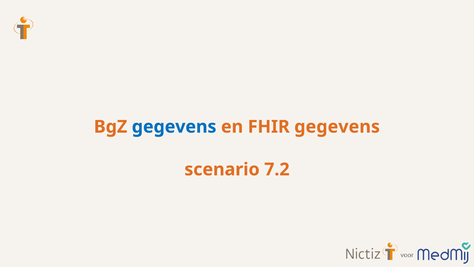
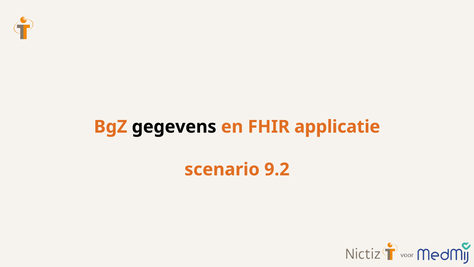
gegevens at (174, 127) colour: blue -> black
FHIR gegevens: gegevens -> applicatie
7.2: 7.2 -> 9.2
